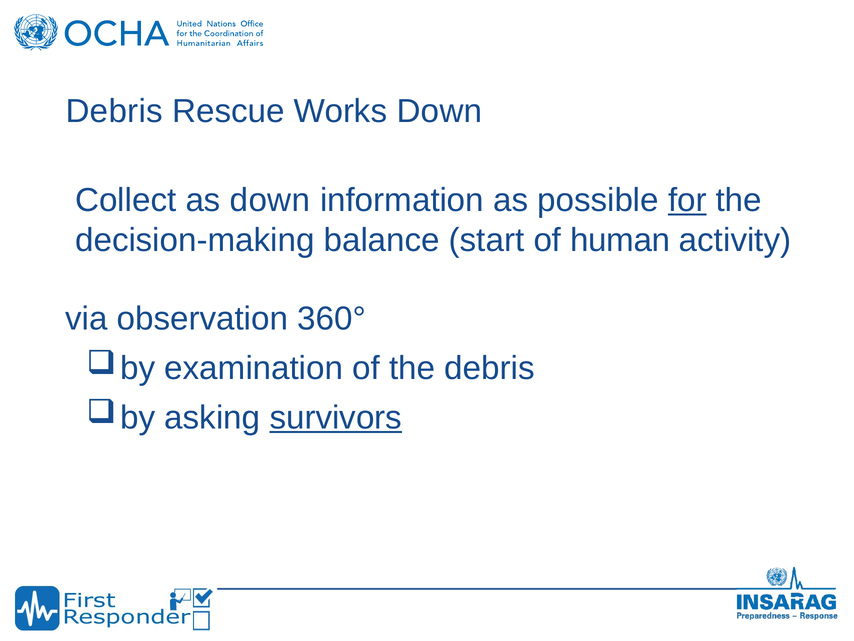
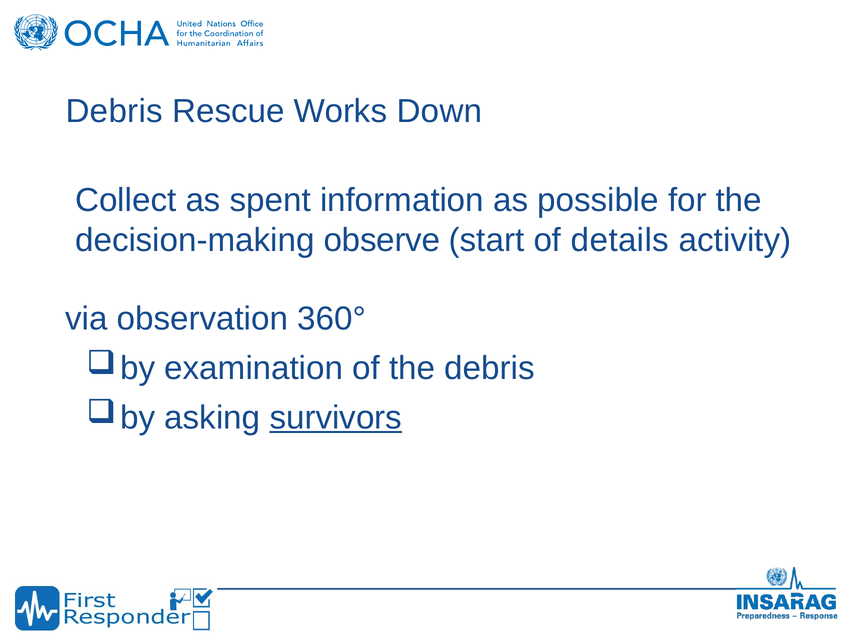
as down: down -> spent
for underline: present -> none
balance: balance -> observe
human: human -> details
